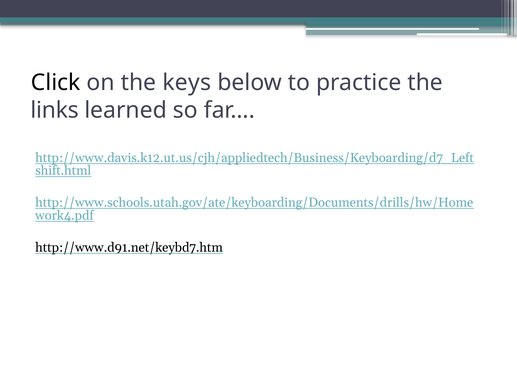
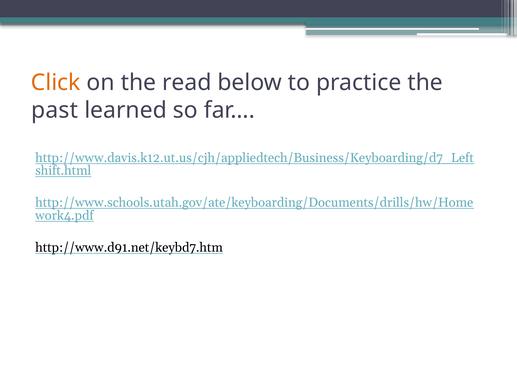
Click colour: black -> orange
keys: keys -> read
links: links -> past
